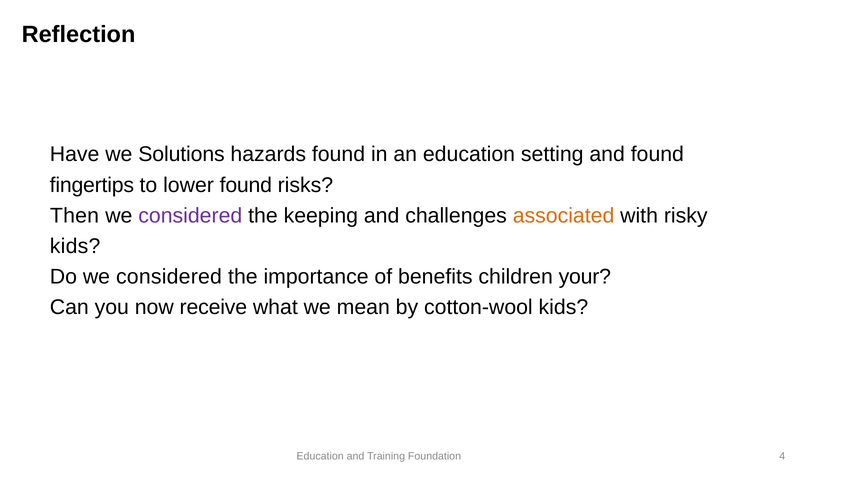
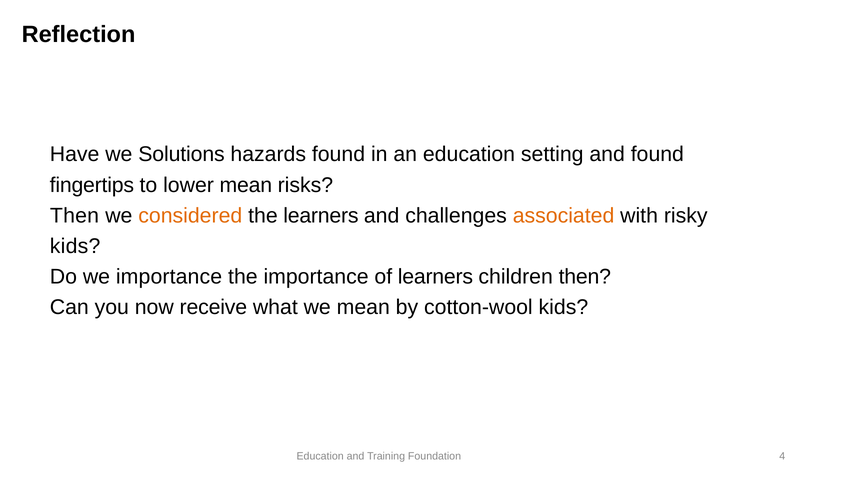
lower found: found -> mean
considered at (190, 216) colour: purple -> orange
the keeping: keeping -> learners
Do we considered: considered -> importance
of benefits: benefits -> learners
children your: your -> then
